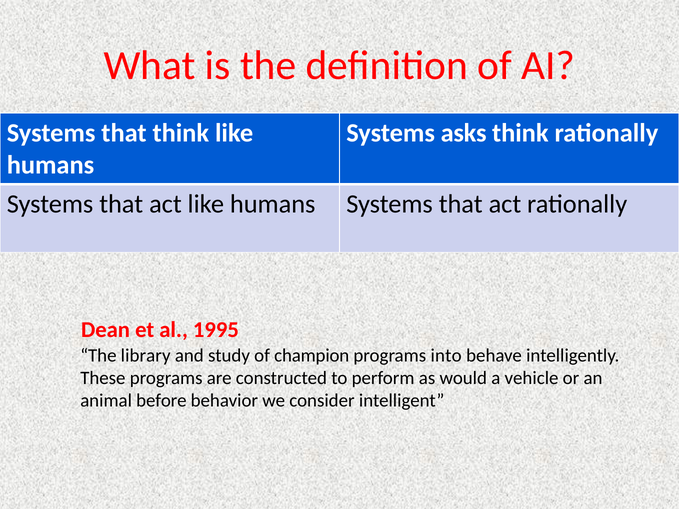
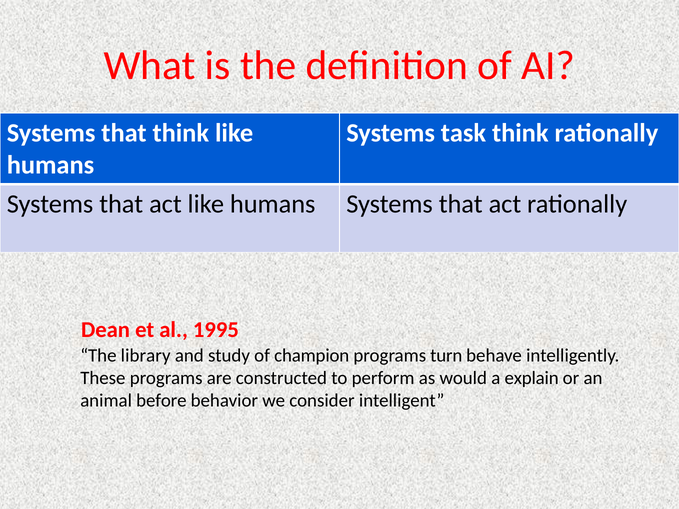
asks: asks -> task
into: into -> turn
vehicle: vehicle -> explain
